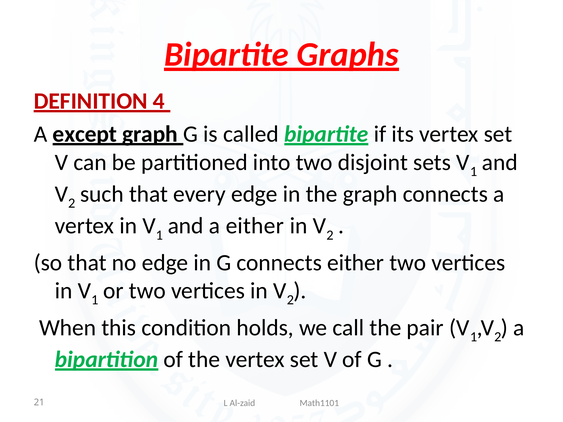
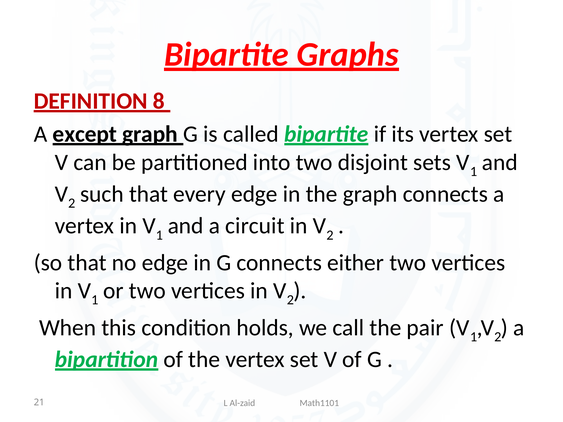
4: 4 -> 8
a either: either -> circuit
